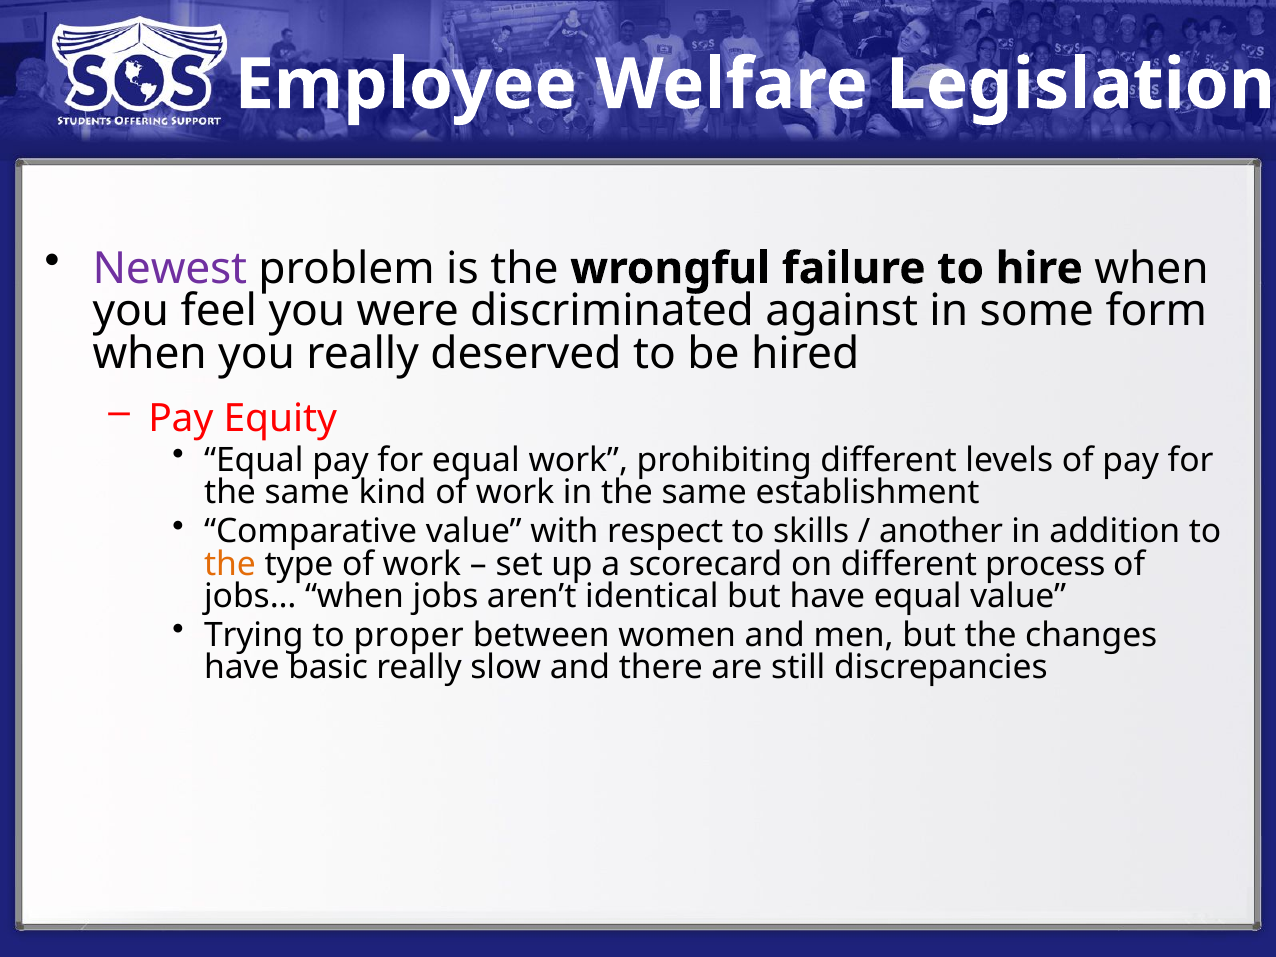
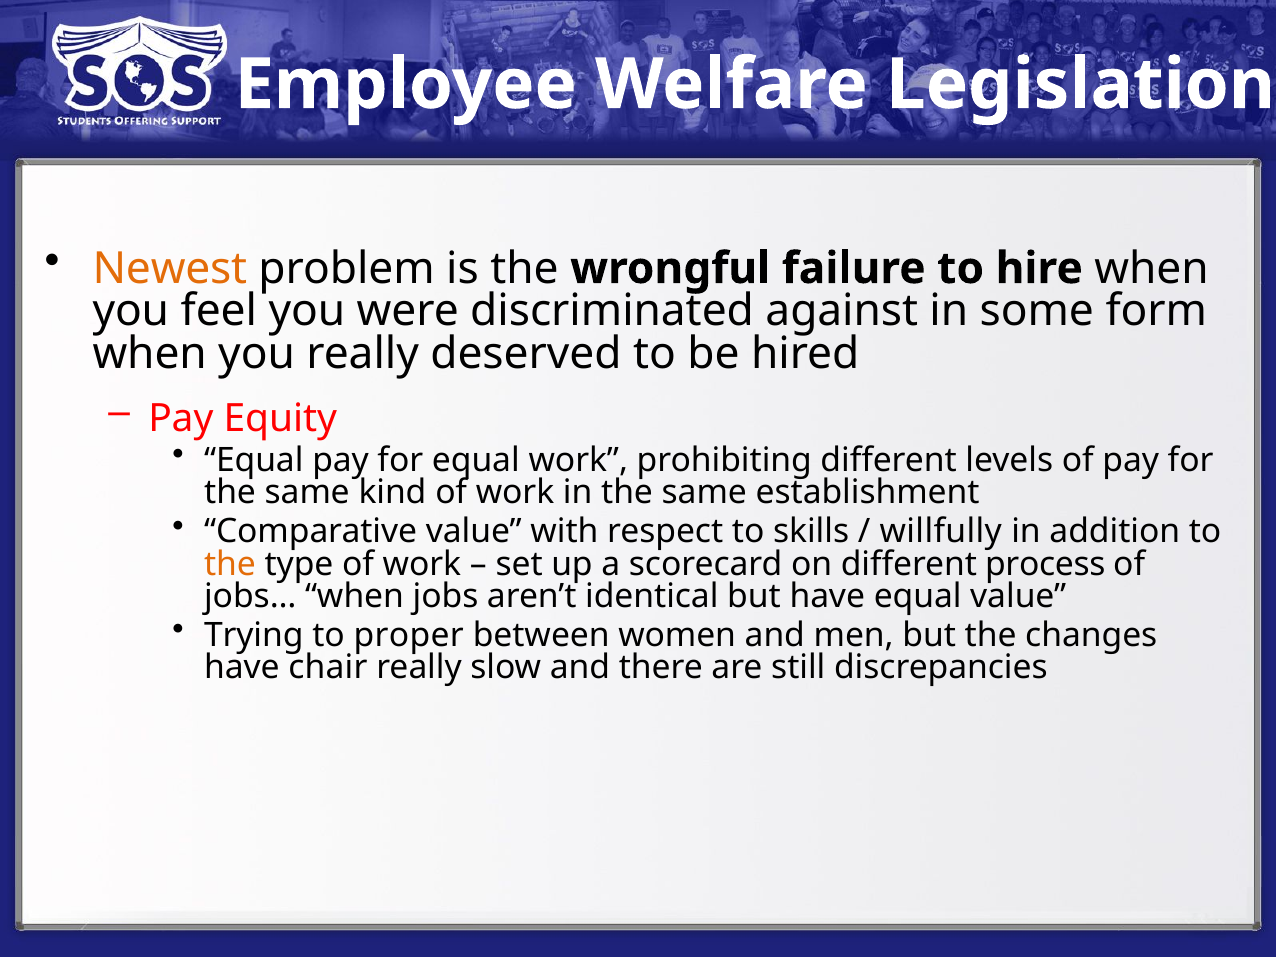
Newest colour: purple -> orange
another: another -> willfully
basic: basic -> chair
